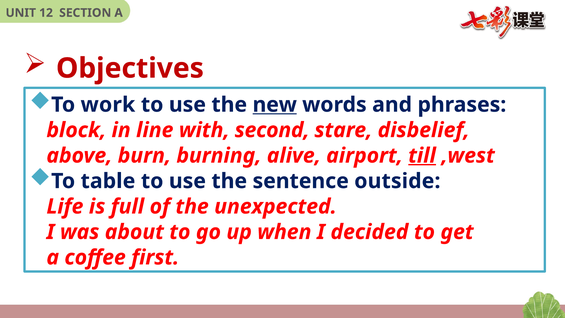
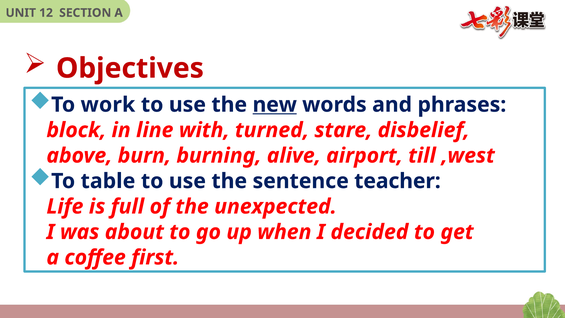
second: second -> turned
till underline: present -> none
outside: outside -> teacher
